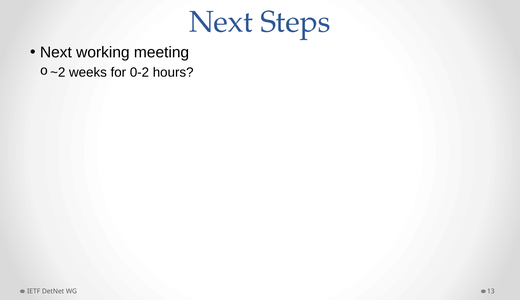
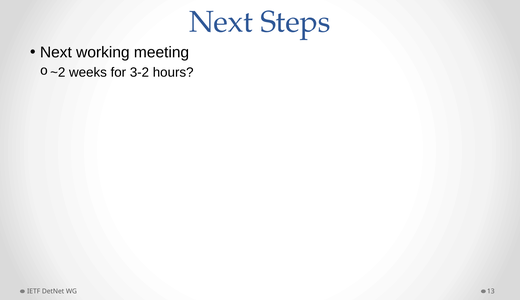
0-2: 0-2 -> 3-2
